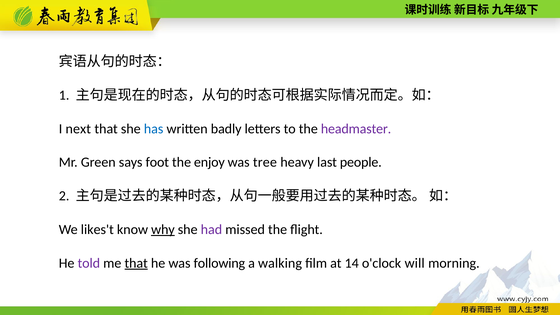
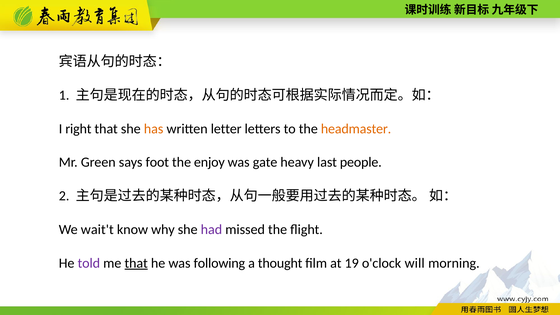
next: next -> right
has colour: blue -> orange
badly: badly -> letter
headmaster colour: purple -> orange
tree: tree -> gate
likes't: likes't -> wait't
why underline: present -> none
walking: walking -> thought
14: 14 -> 19
